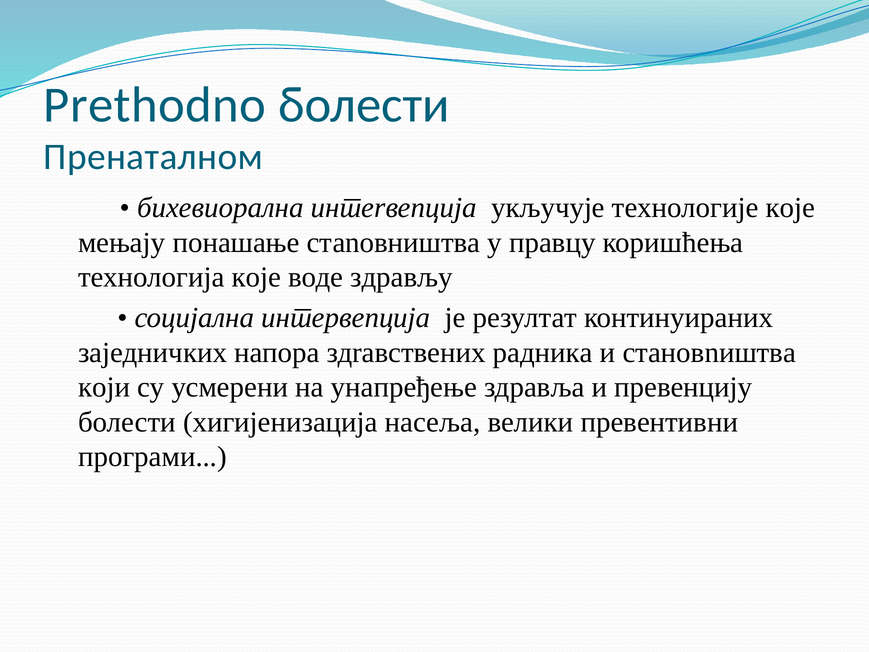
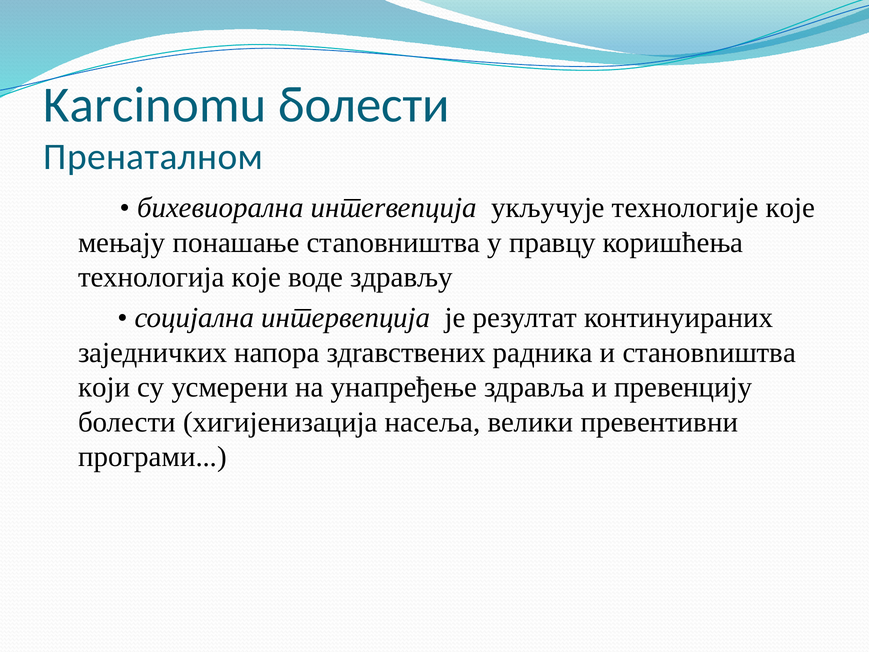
Prethodno: Prethodno -> Karcinomu
